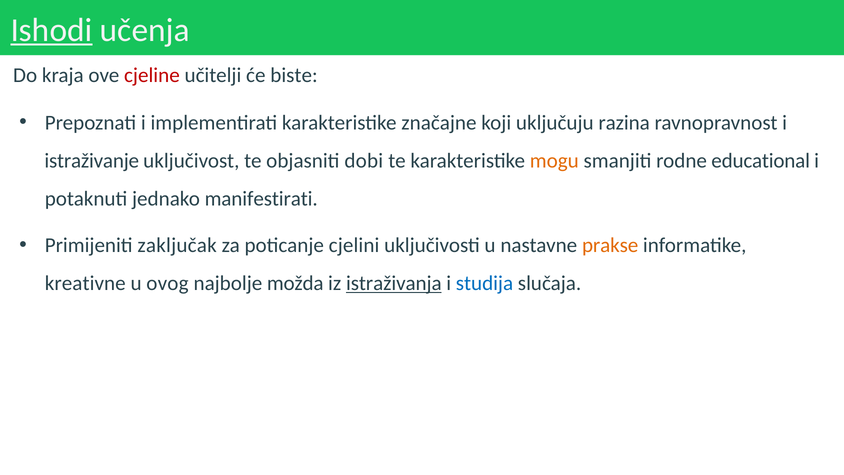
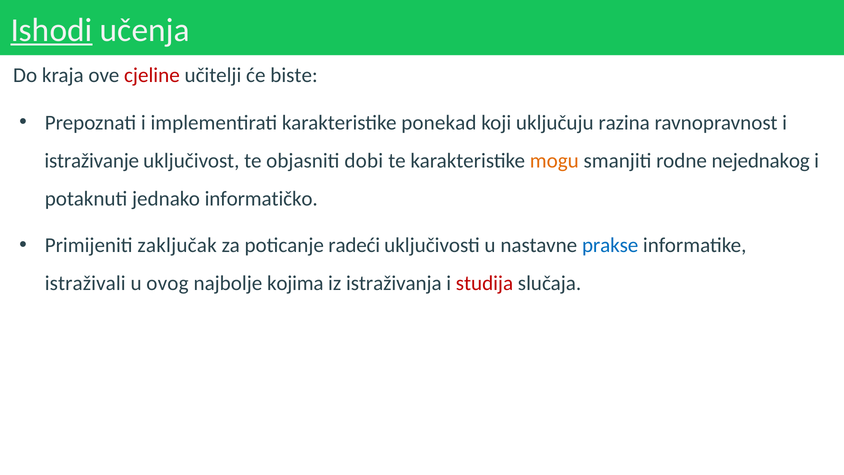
značajne: značajne -> ponekad
educational: educational -> nejednakog
manifestirati: manifestirati -> informatičko
cjelini: cjelini -> radeći
prakse colour: orange -> blue
kreativne: kreativne -> istraživali
možda: možda -> kojima
istraživanja underline: present -> none
studija colour: blue -> red
